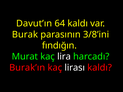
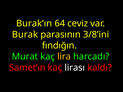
Davut’ın: Davut’ın -> Burak’ın
64 kaldı: kaldı -> ceviz
lira colour: white -> yellow
Burak’ın: Burak’ın -> Samet’ın
